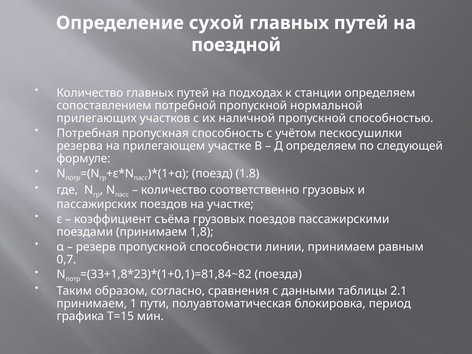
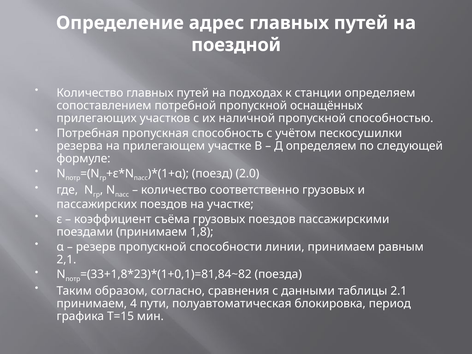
сухой: сухой -> адрес
нормальной: нормальной -> оснащённых
1.8: 1.8 -> 2.0
0,7: 0,7 -> 2,1
1: 1 -> 4
